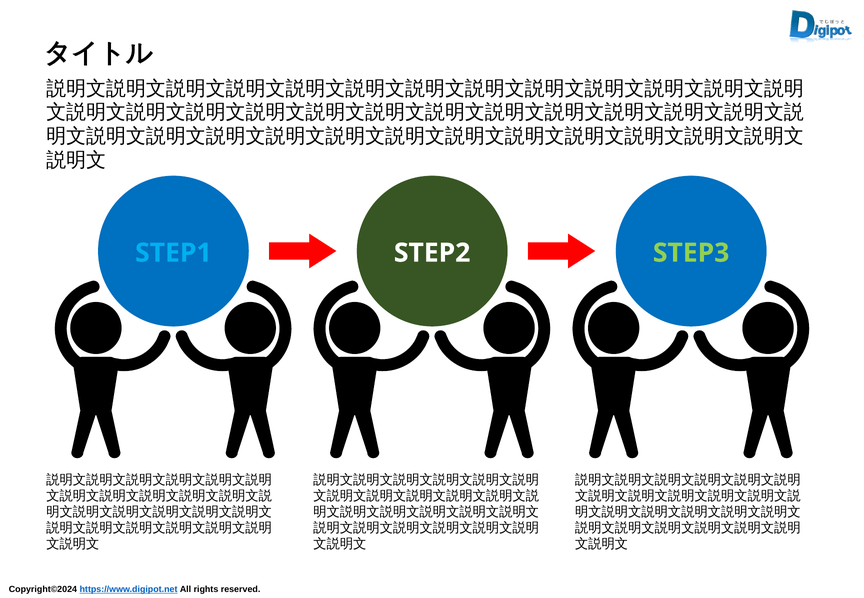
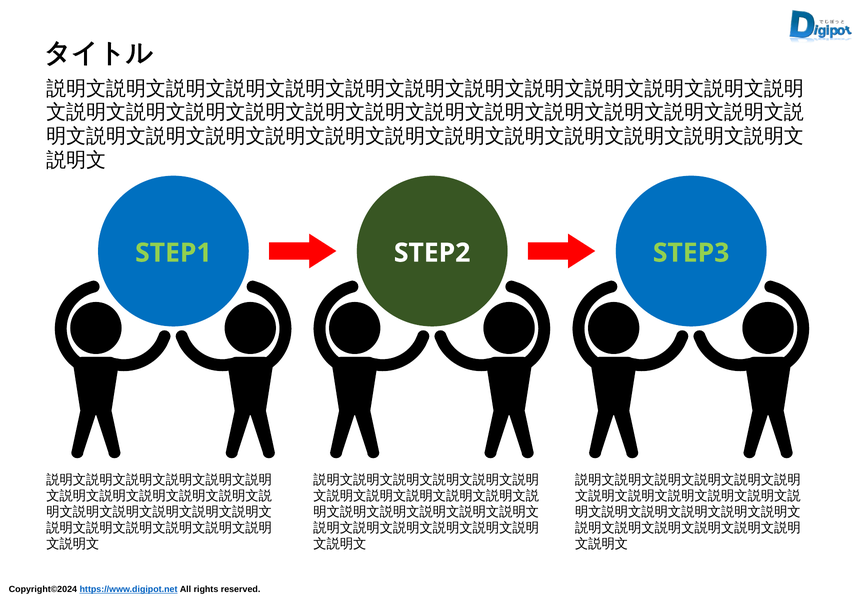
STEP1 colour: light blue -> light green
